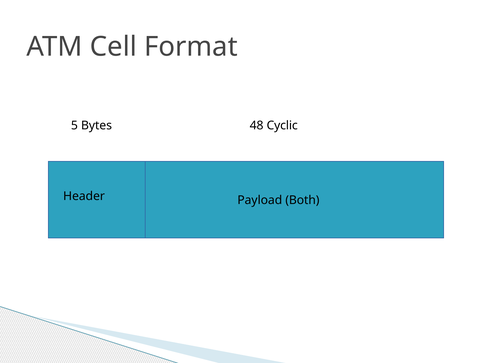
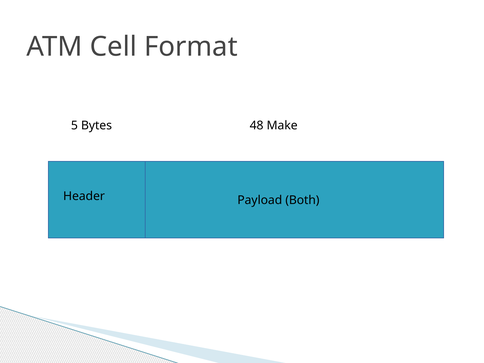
Cyclic: Cyclic -> Make
